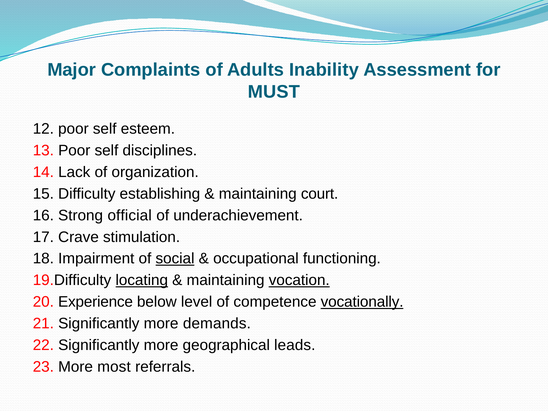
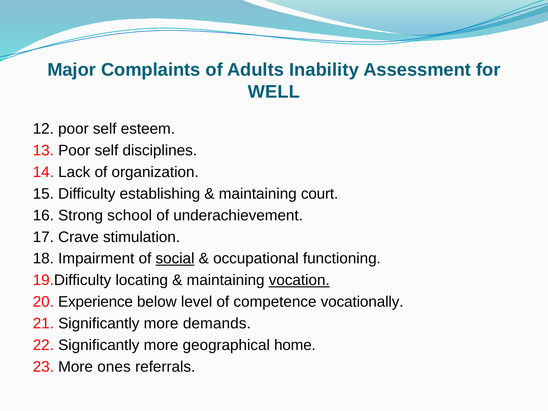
MUST: MUST -> WELL
official: official -> school
locating underline: present -> none
vocationally underline: present -> none
leads: leads -> home
most: most -> ones
